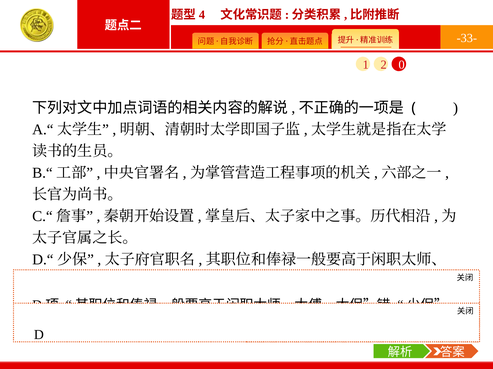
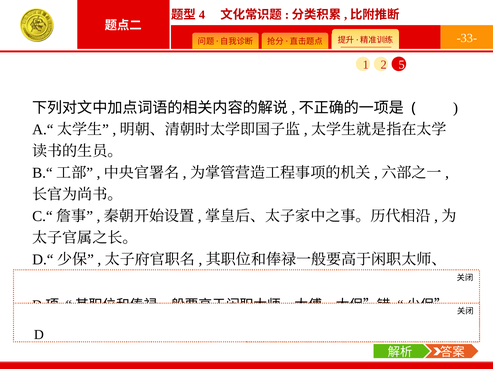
0: 0 -> 5
